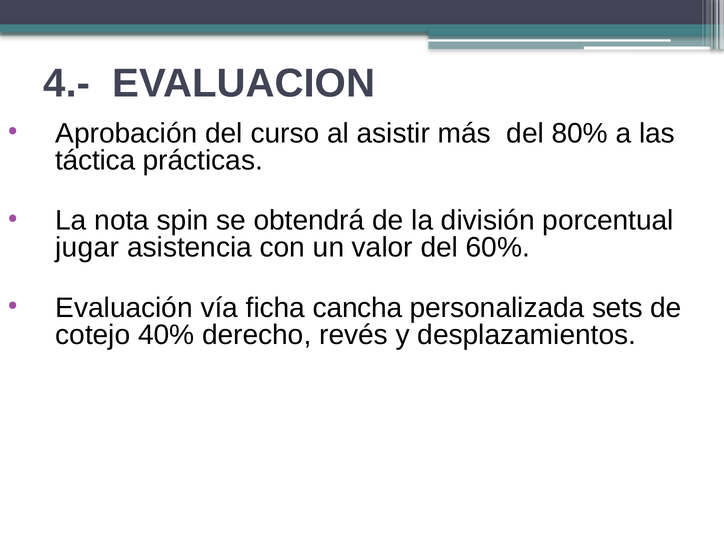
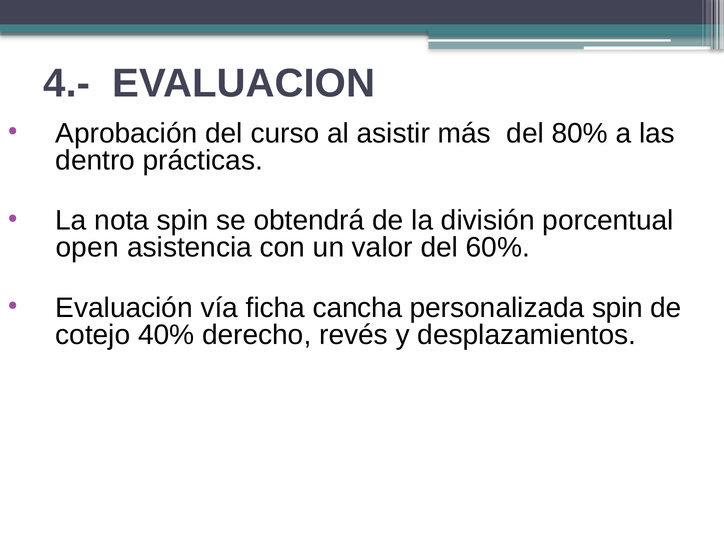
táctica: táctica -> dentro
jugar: jugar -> open
personalizada sets: sets -> spin
